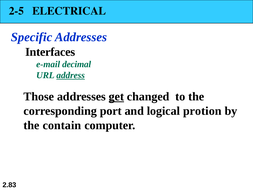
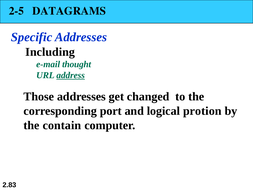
ELECTRICAL: ELECTRICAL -> DATAGRAMS
Interfaces: Interfaces -> Including
decimal: decimal -> thought
get underline: present -> none
